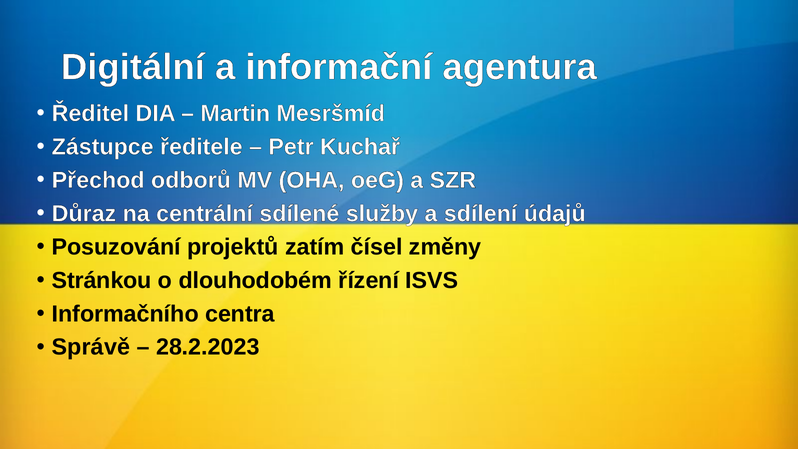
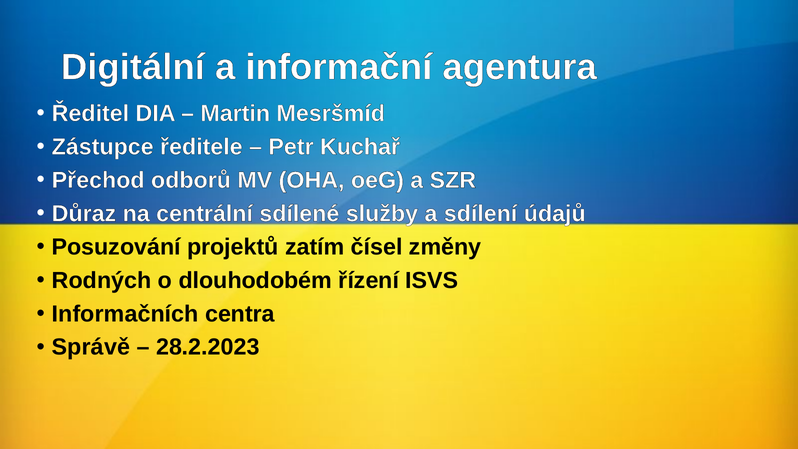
Stránkou: Stránkou -> Rodných
Informačního: Informačního -> Informačních
